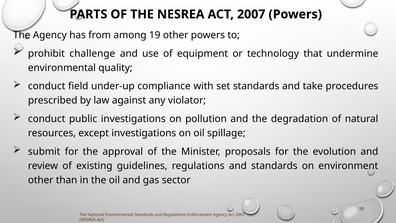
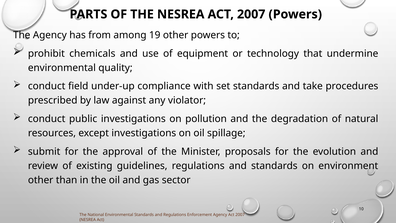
challenge: challenge -> chemicals
